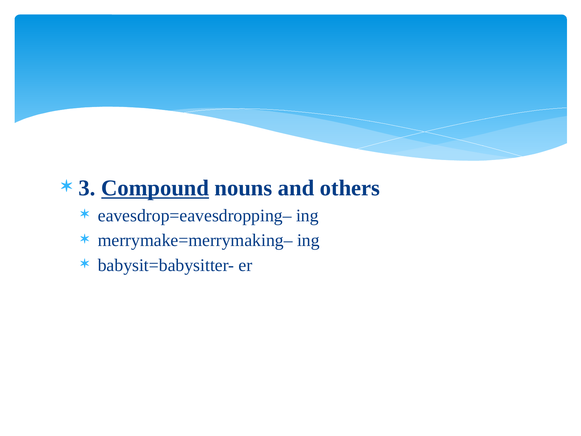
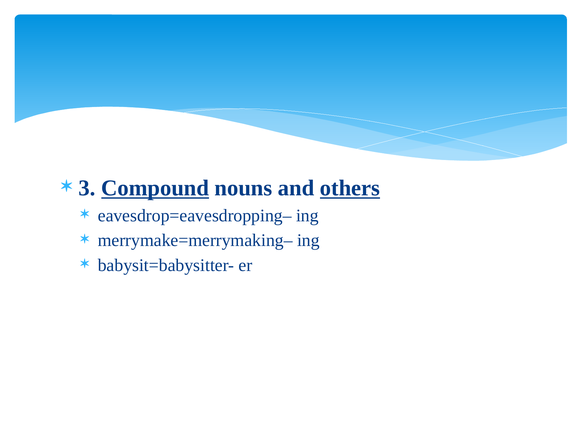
others underline: none -> present
